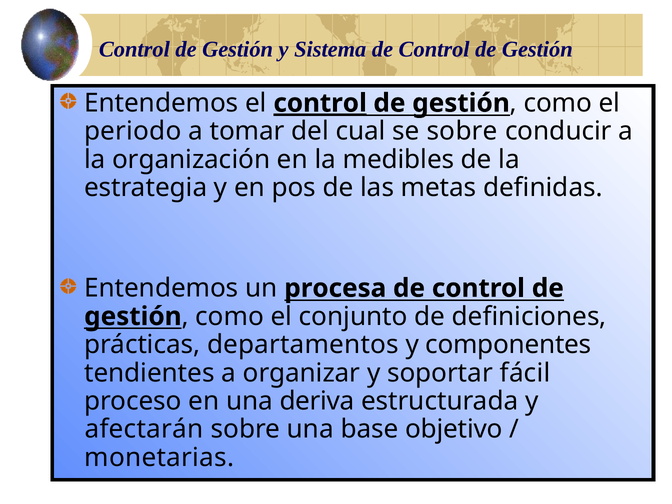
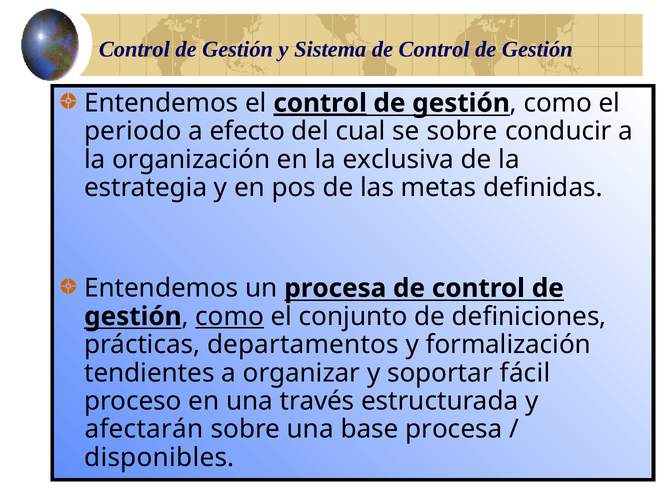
tomar: tomar -> efecto
medibles: medibles -> exclusiva
como at (230, 316) underline: none -> present
componentes: componentes -> formalización
deriva: deriva -> través
base objetivo: objetivo -> procesa
monetarias: monetarias -> disponibles
